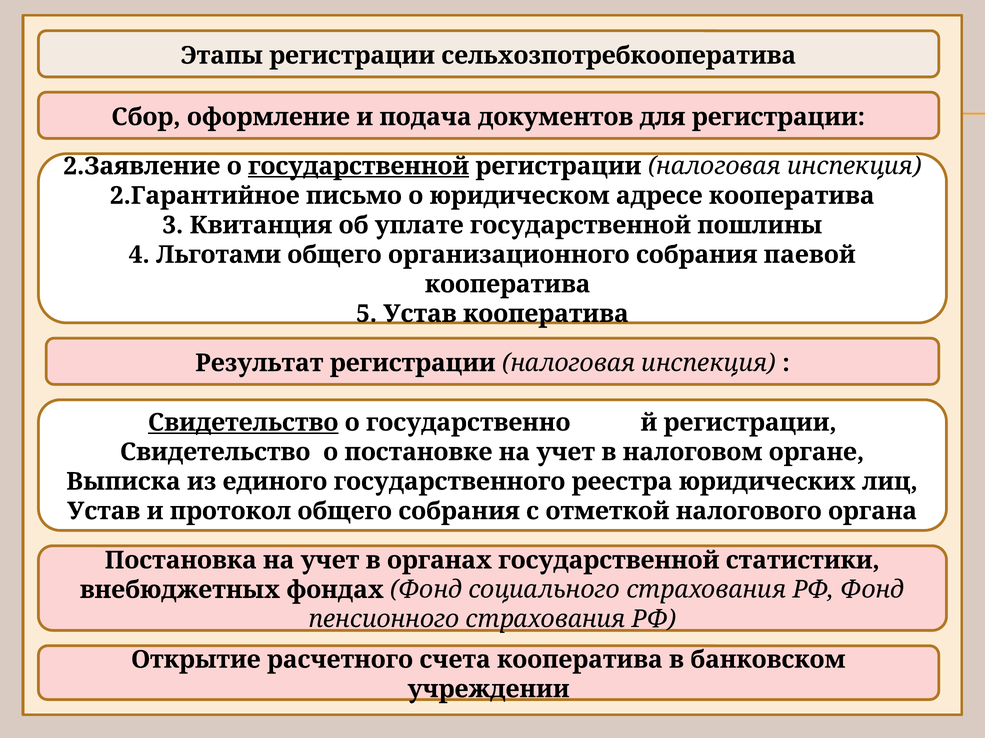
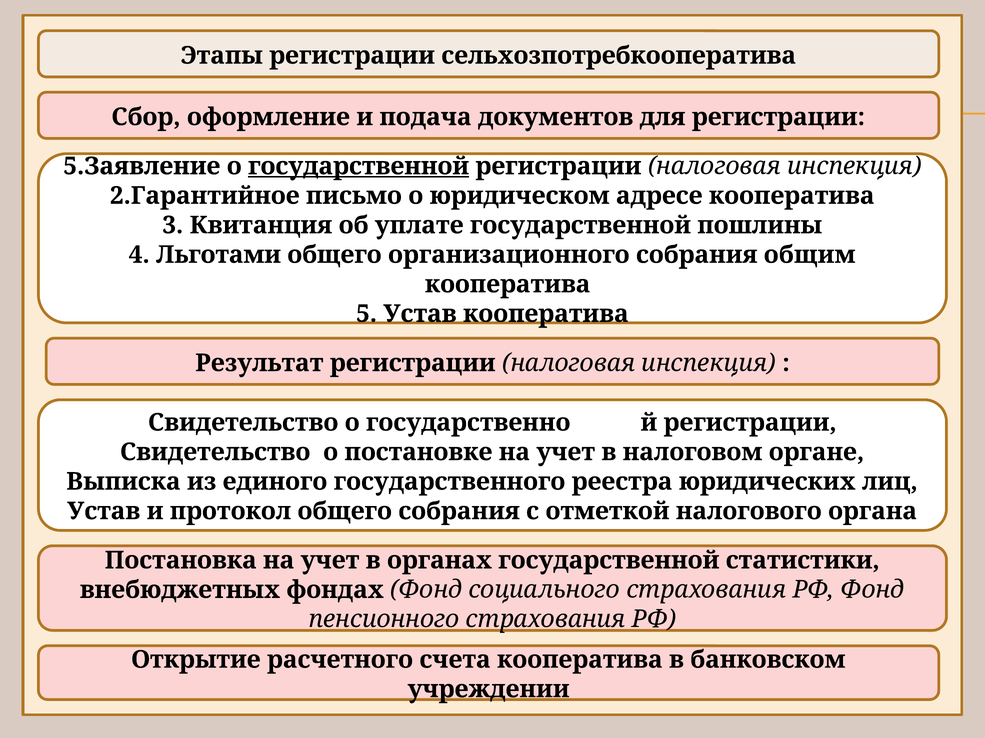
2.Заявление: 2.Заявление -> 5.Заявление
паевой: паевой -> общим
Свидетельство at (243, 423) underline: present -> none
